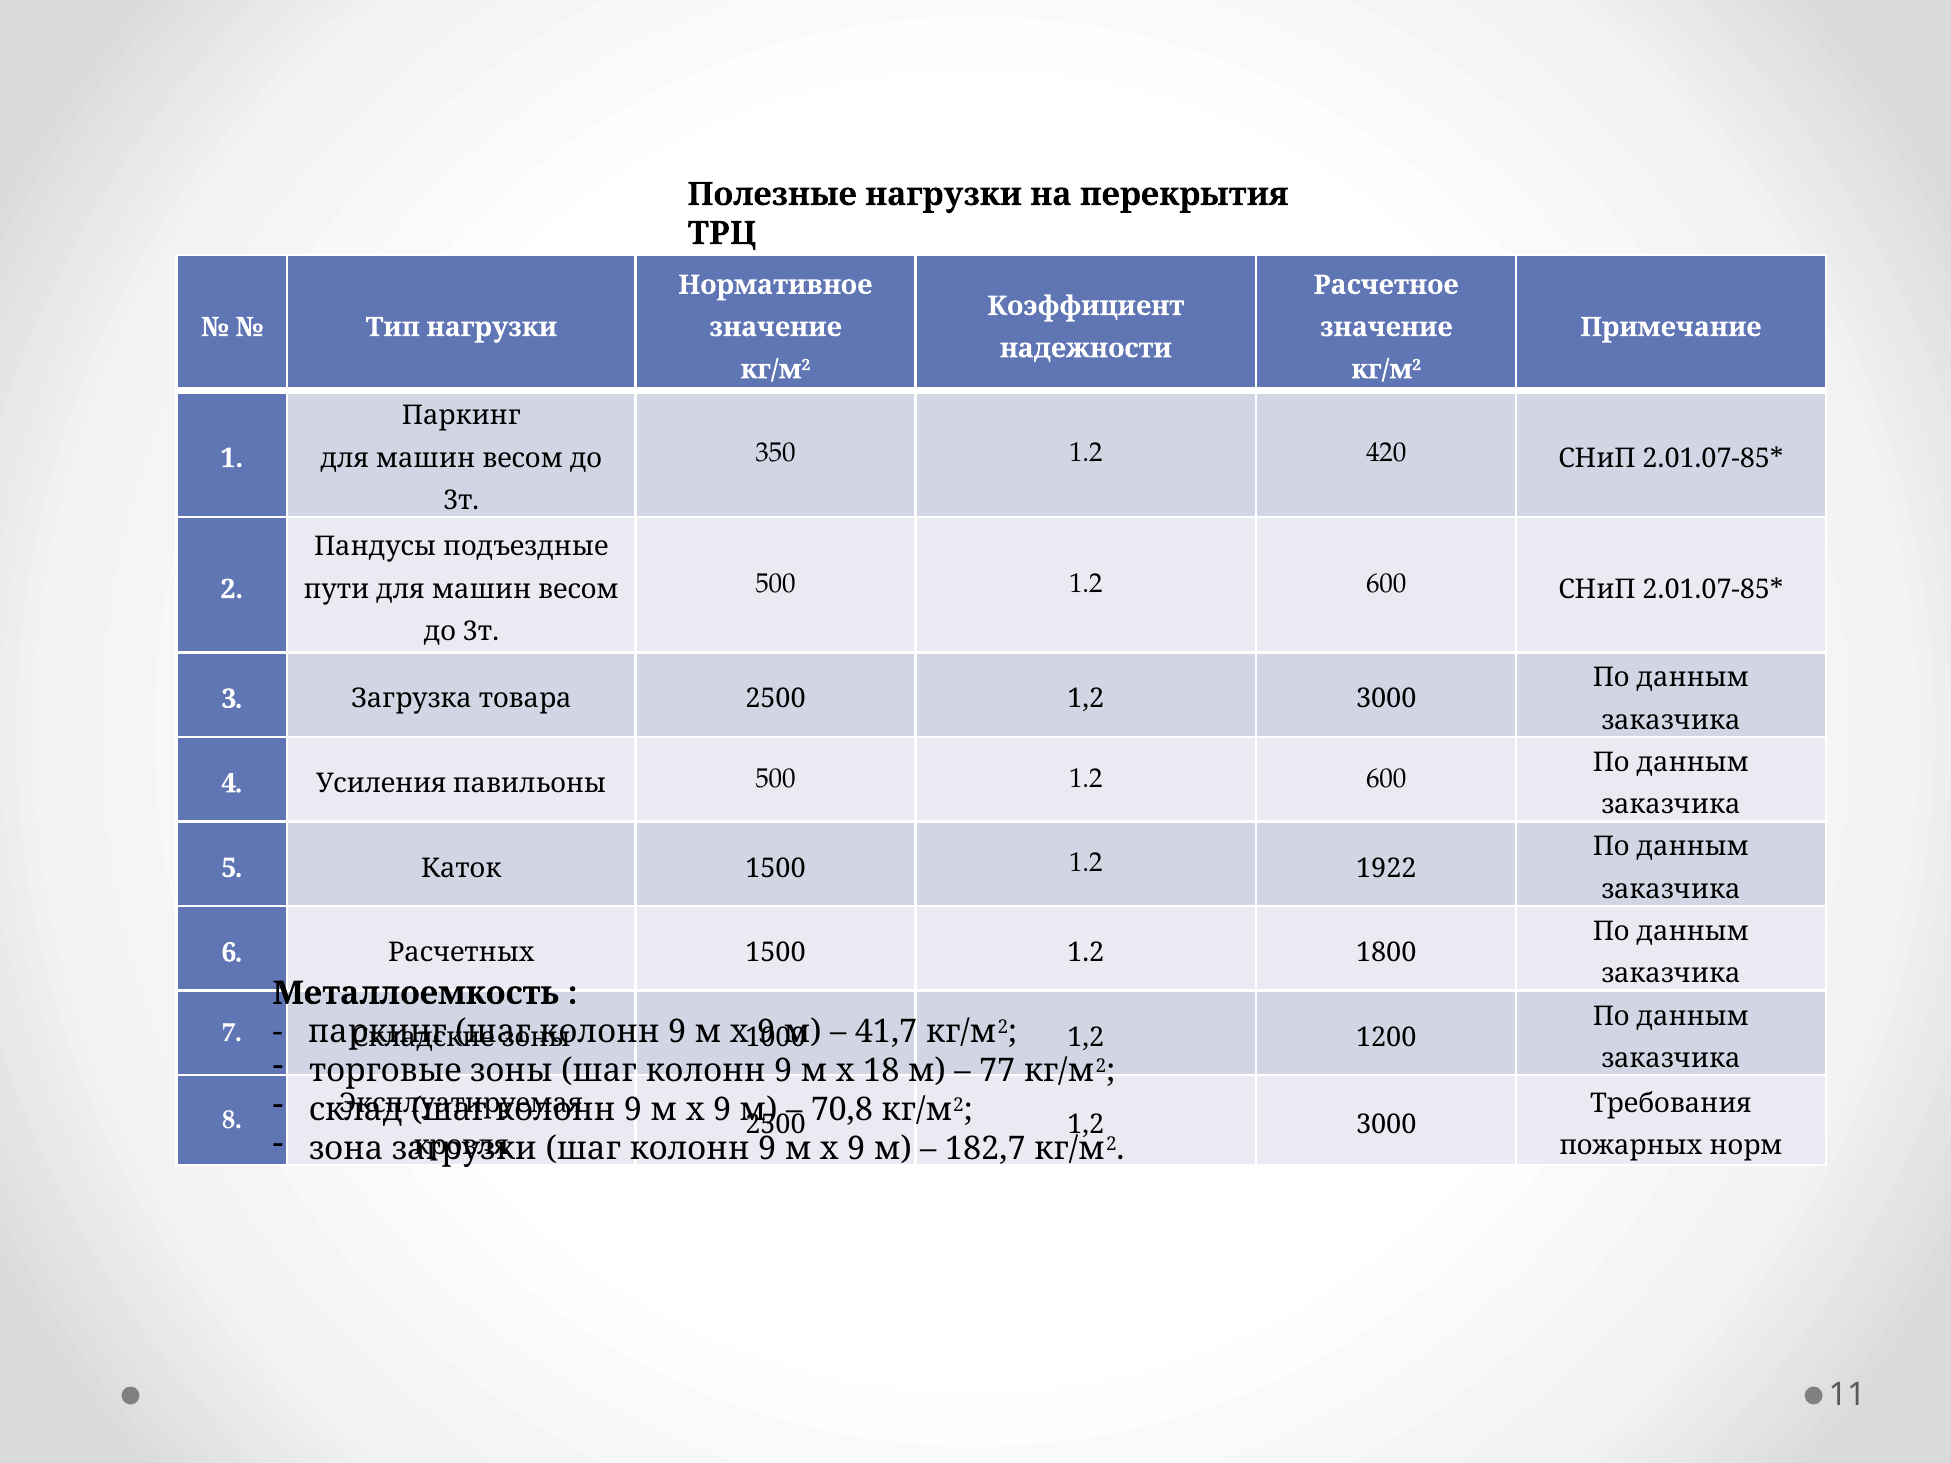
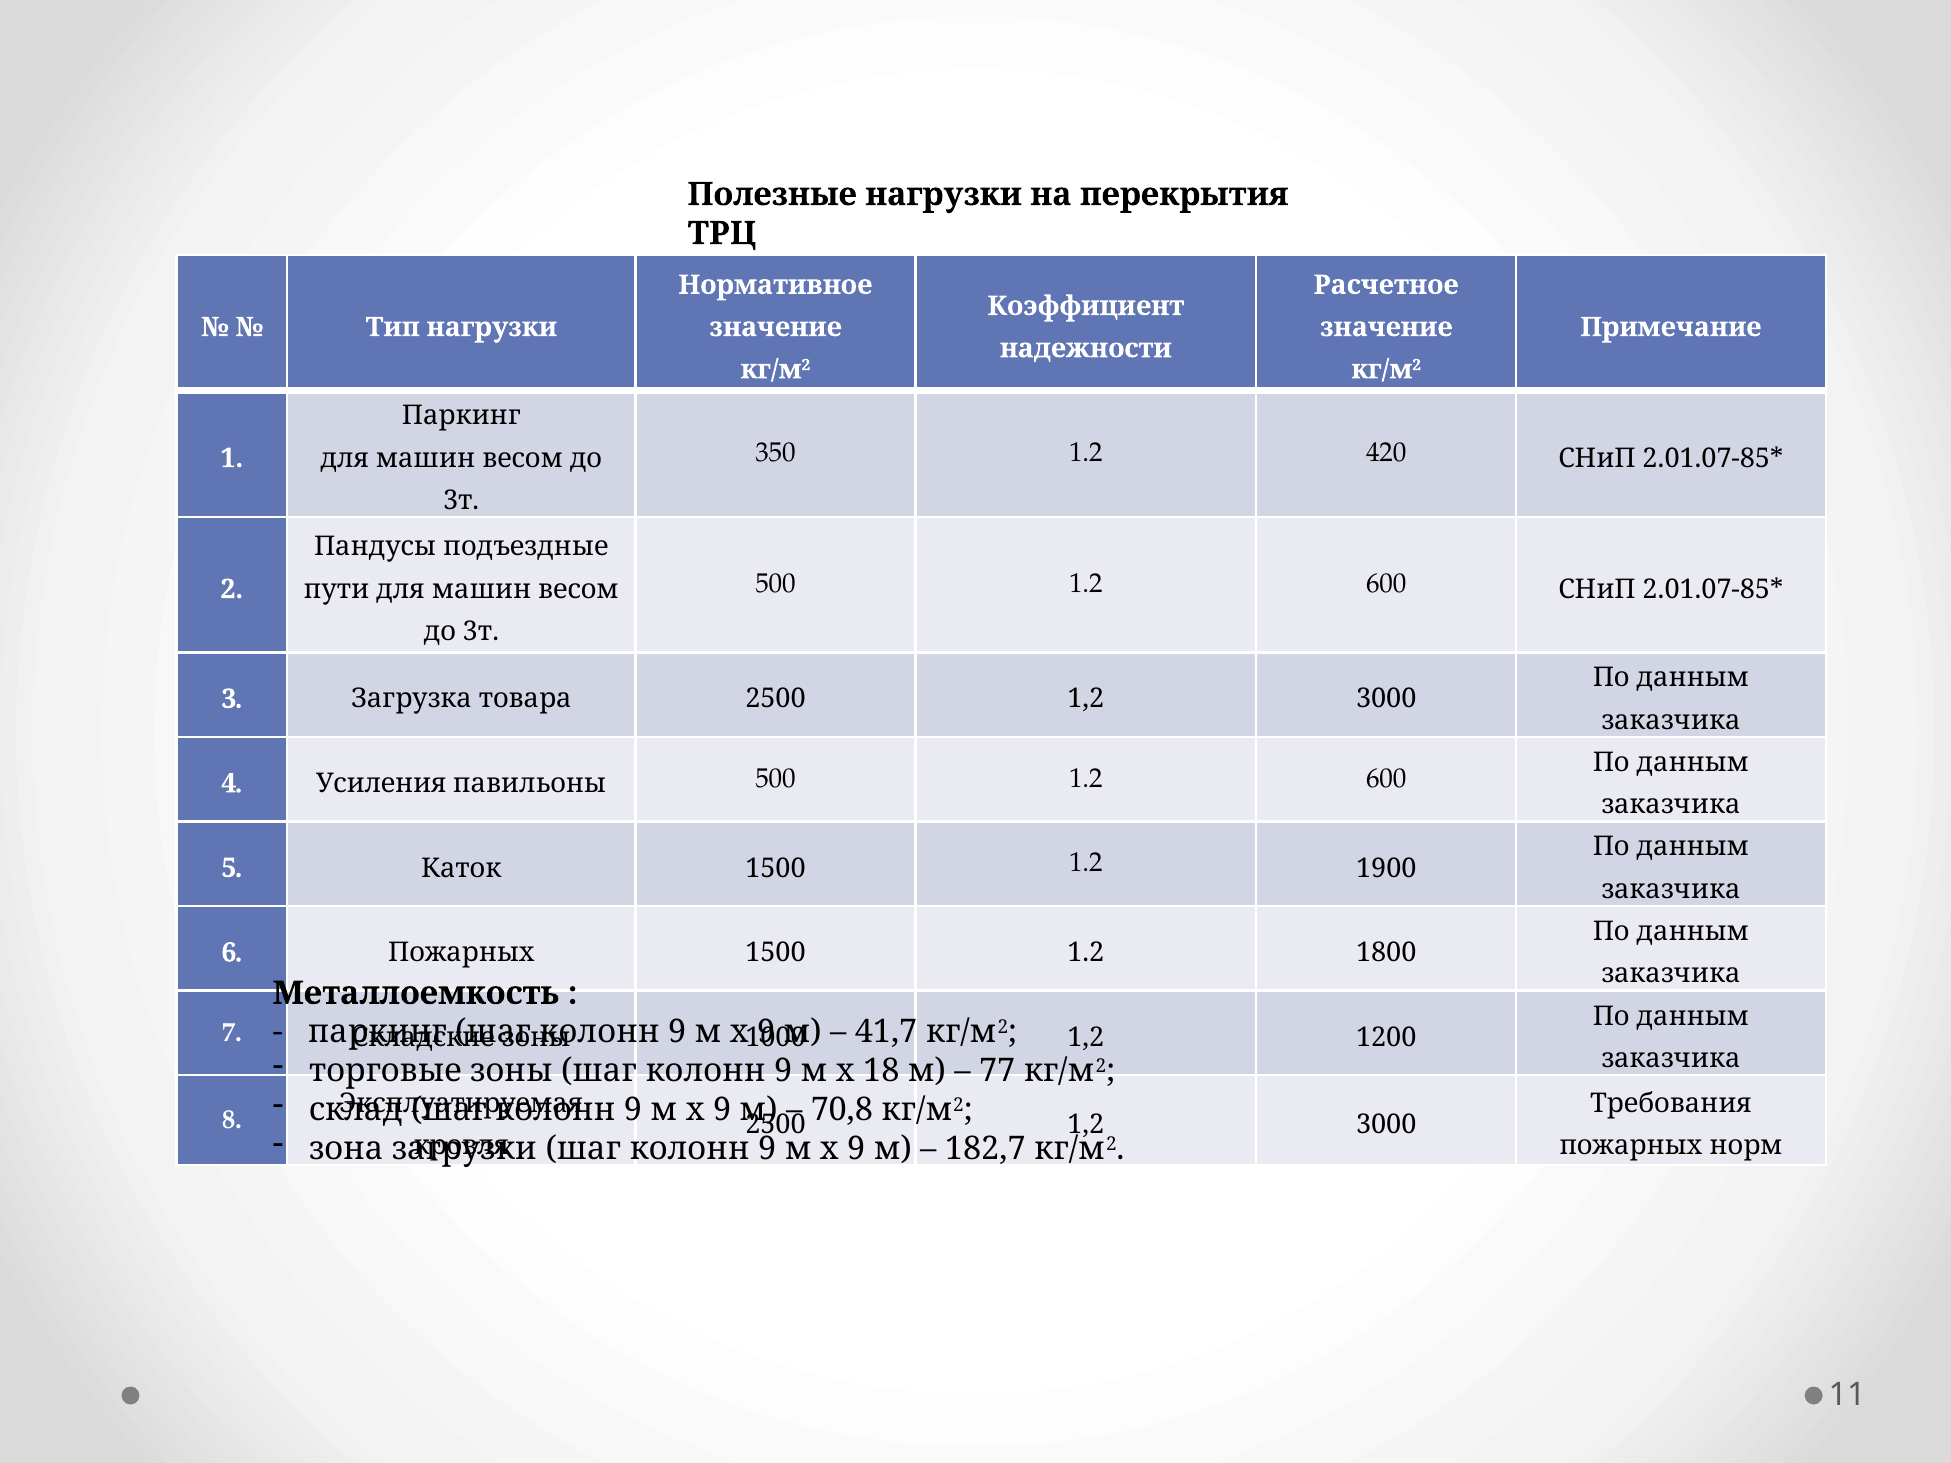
1922: 1922 -> 1900
6 Расчетных: Расчетных -> Пожарных
